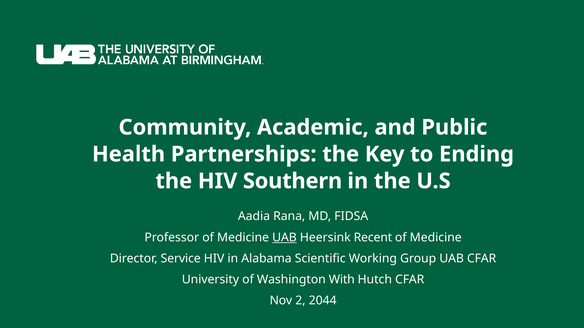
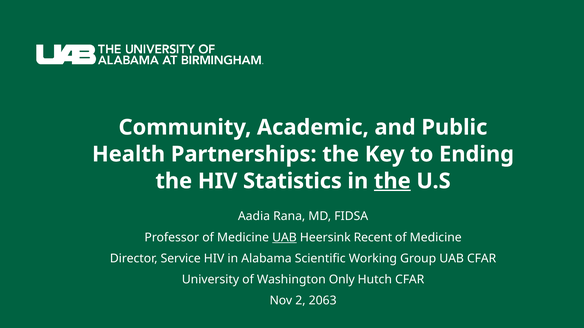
Southern: Southern -> Statistics
the at (392, 181) underline: none -> present
With: With -> Only
2044: 2044 -> 2063
